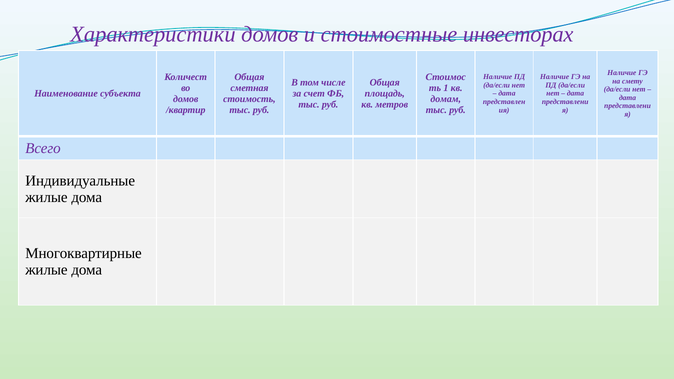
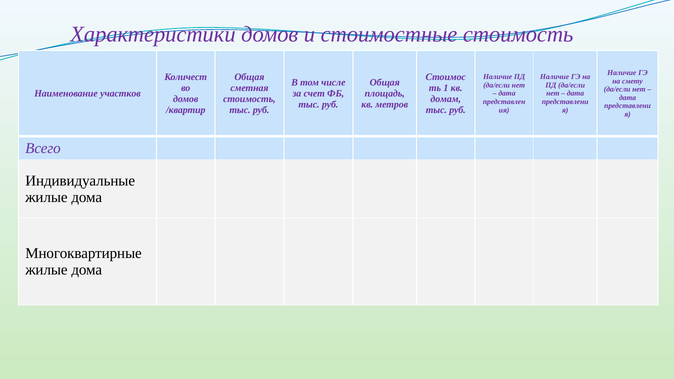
стоимостные инвесторах: инвесторах -> стоимость
субъекта: субъекта -> участков
